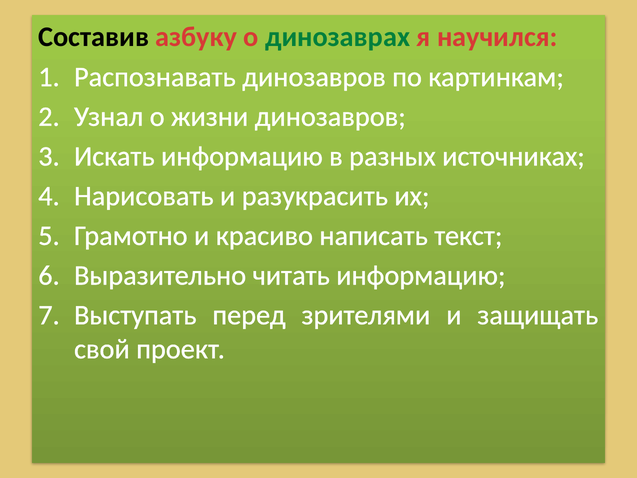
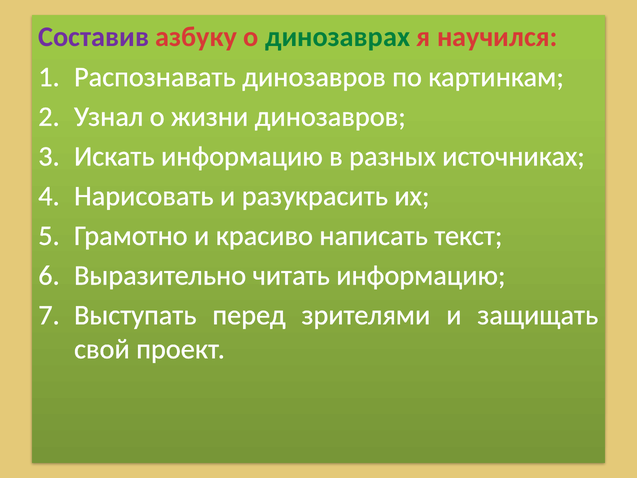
Составив colour: black -> purple
